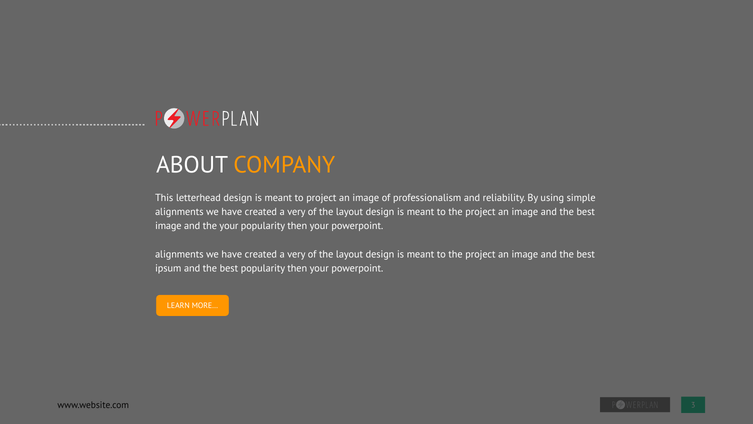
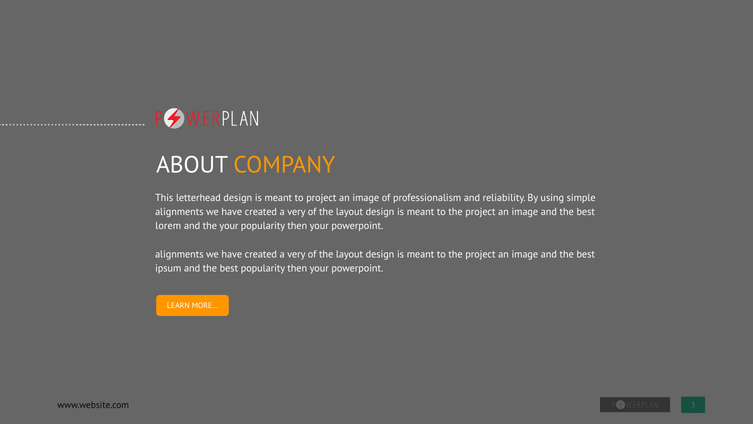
image at (168, 226): image -> lorem
